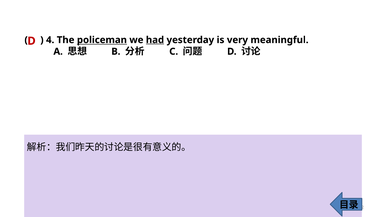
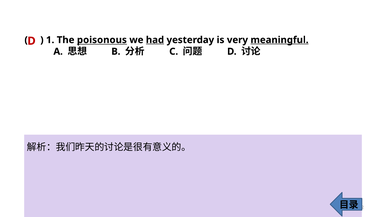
4: 4 -> 1
policeman: policeman -> poisonous
meaningful underline: none -> present
